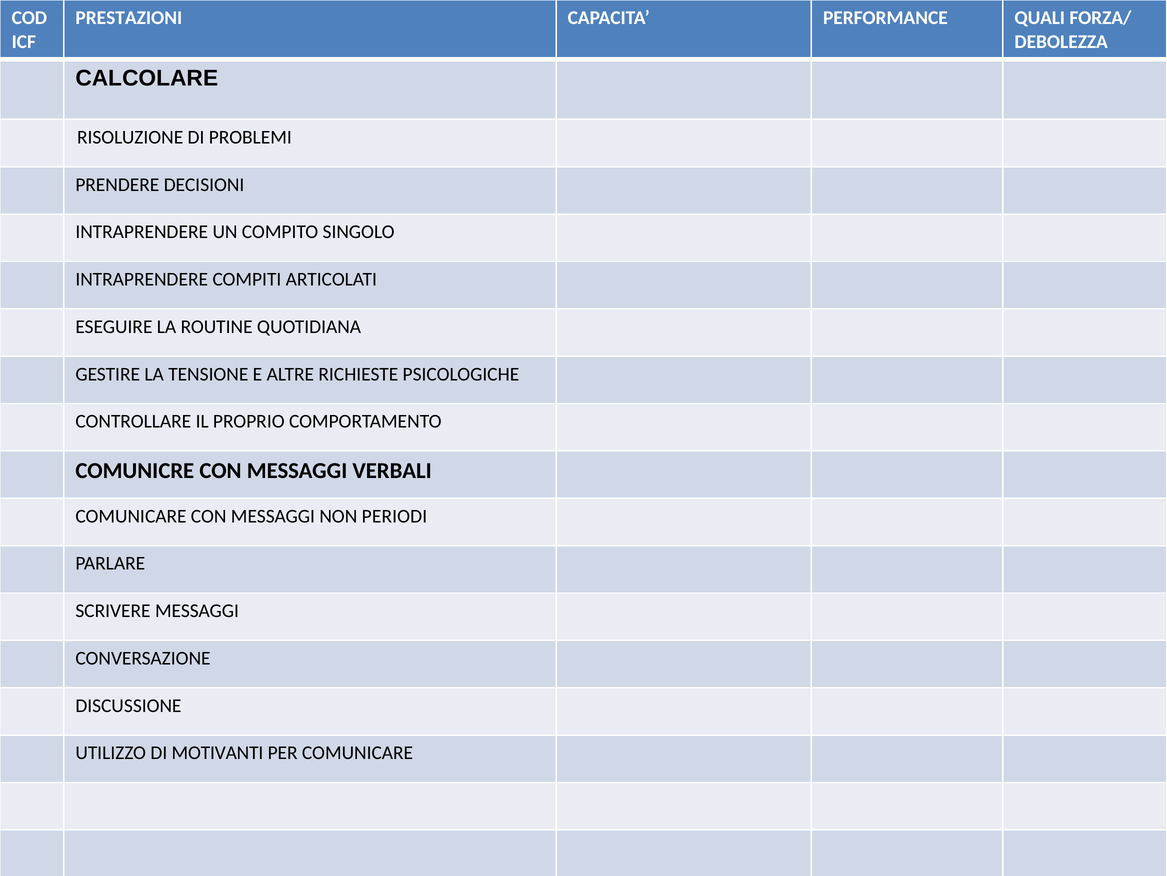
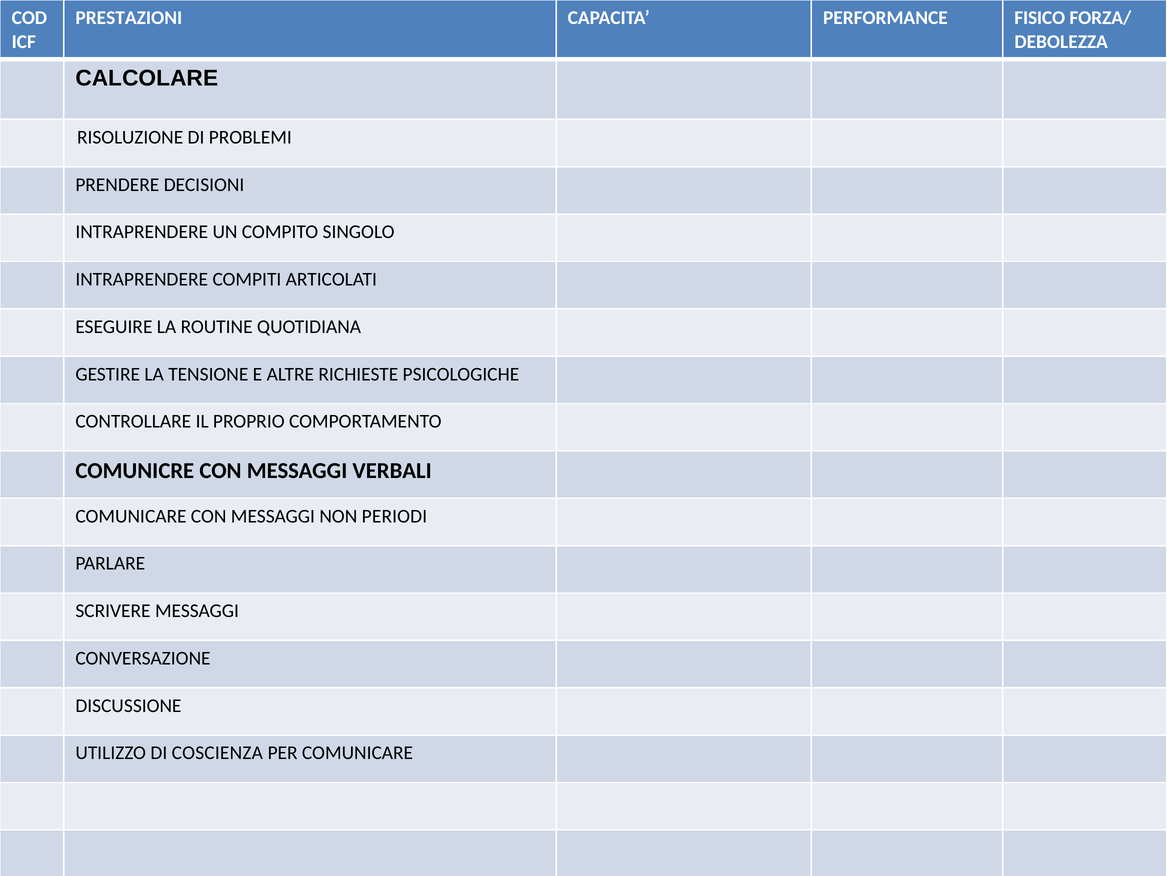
QUALI: QUALI -> FISICO
MOTIVANTI: MOTIVANTI -> COSCIENZA
